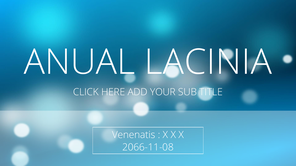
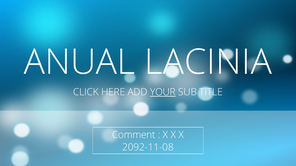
YOUR underline: none -> present
Venenatis: Venenatis -> Comment
2066-11-08: 2066-11-08 -> 2092-11-08
